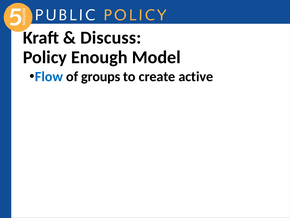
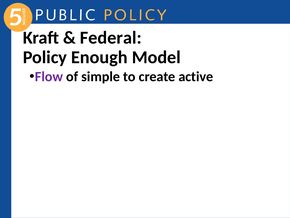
Discuss: Discuss -> Federal
Flow colour: blue -> purple
groups: groups -> simple
